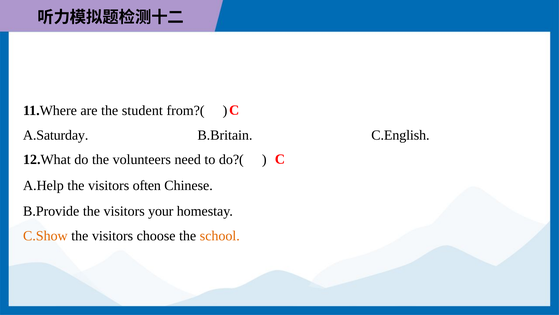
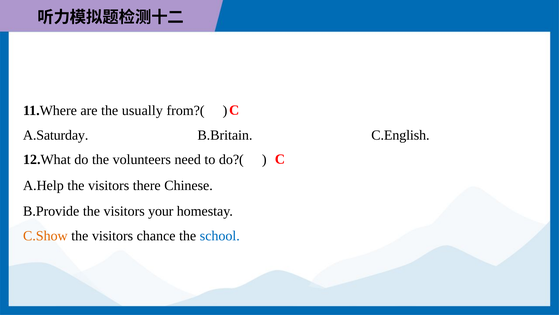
student: student -> usually
often: often -> there
choose: choose -> chance
school colour: orange -> blue
